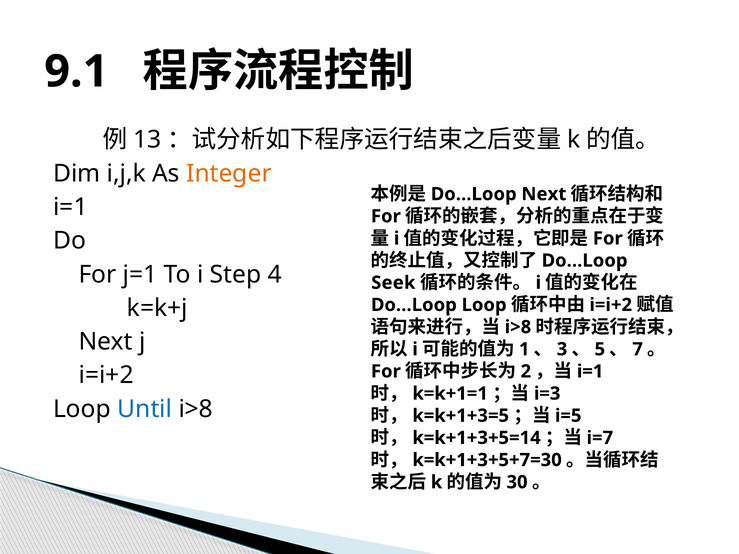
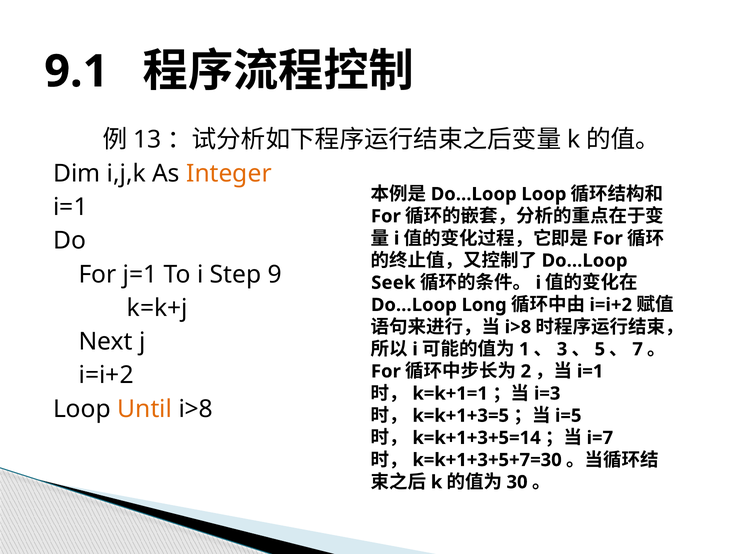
Next at (544, 194): Next -> Loop
4: 4 -> 9
Loop at (484, 305): Loop -> Long
Until colour: blue -> orange
